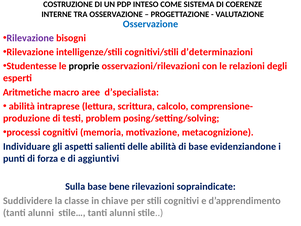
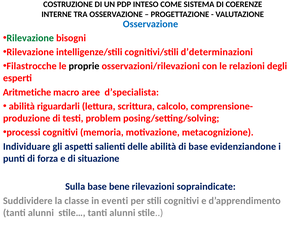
Rilevazione at (30, 38) colour: purple -> green
Studentesse: Studentesse -> Filastrocche
intraprese: intraprese -> riguardarli
aggiuntivi: aggiuntivi -> situazione
chiave: chiave -> eventi
